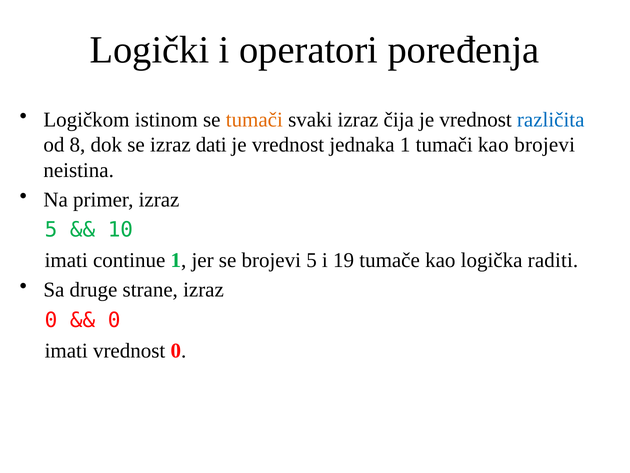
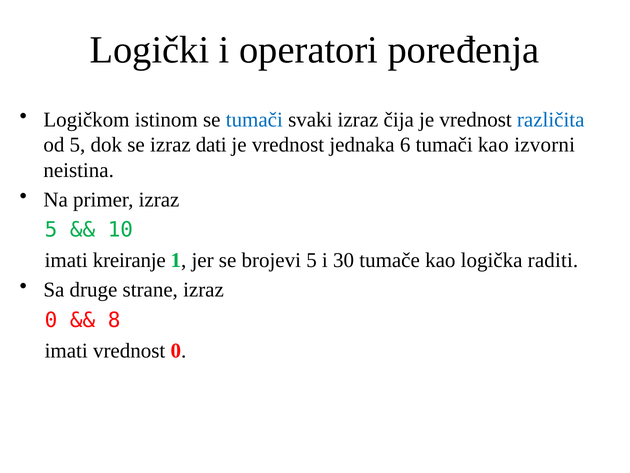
tumači at (254, 120) colour: orange -> blue
od 8: 8 -> 5
jednaka 1: 1 -> 6
kao brojevi: brojevi -> izvorni
continue: continue -> kreiranje
19: 19 -> 30
0 at (114, 320): 0 -> 8
